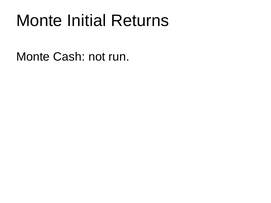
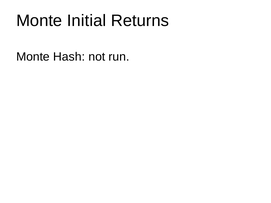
Cash: Cash -> Hash
